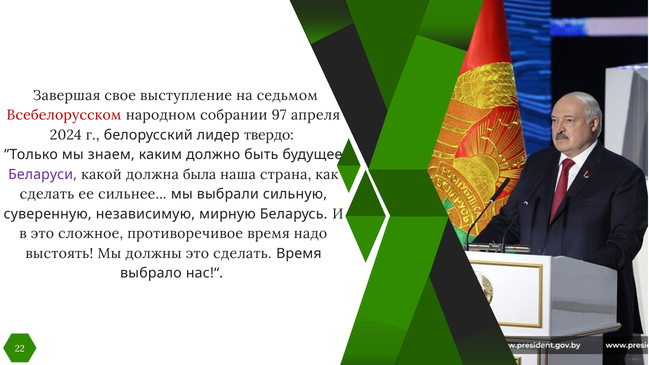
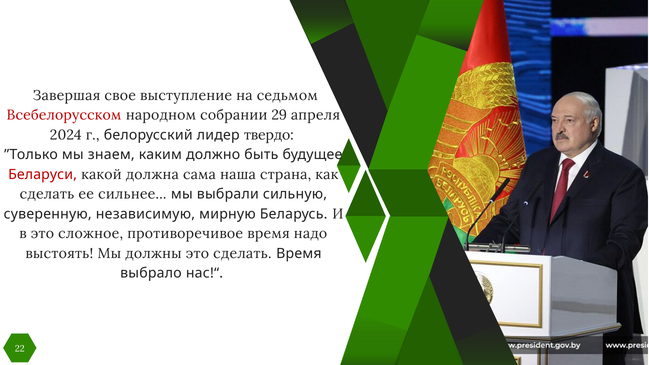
97: 97 -> 29
Беларуси colour: purple -> red
была: была -> сама
